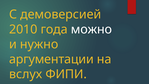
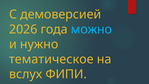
2010: 2010 -> 2026
можно colour: white -> light blue
аргументации: аргументации -> тематическое
